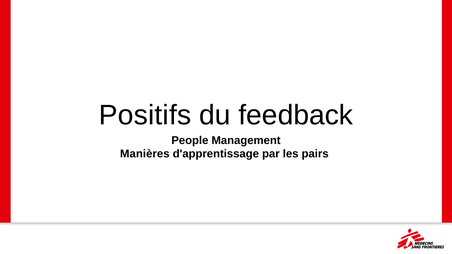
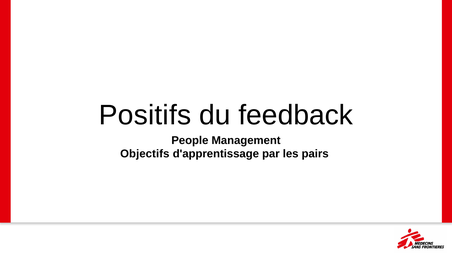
Manières: Manières -> Objectifs
